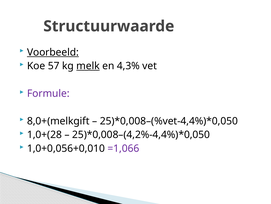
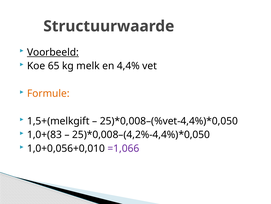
57: 57 -> 65
melk underline: present -> none
4,3%: 4,3% -> 4,4%
Formule colour: purple -> orange
8,0+(melkgift: 8,0+(melkgift -> 1,5+(melkgift
1,0+(28: 1,0+(28 -> 1,0+(83
